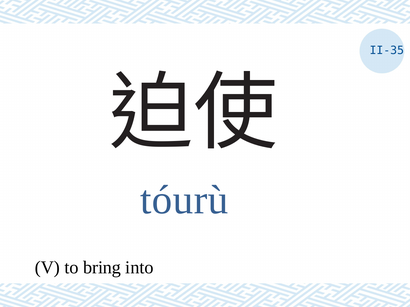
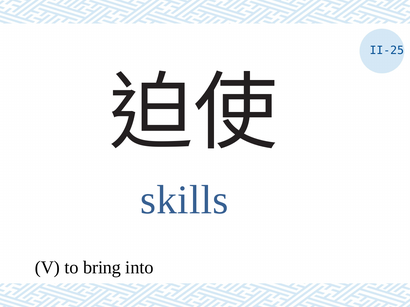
II-35: II-35 -> II-25
tóurù: tóurù -> skills
